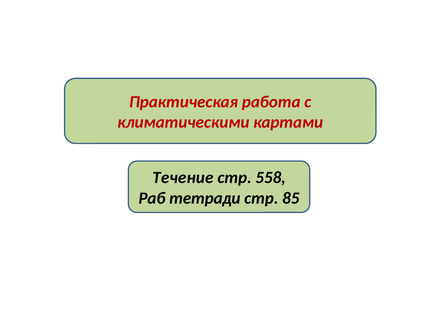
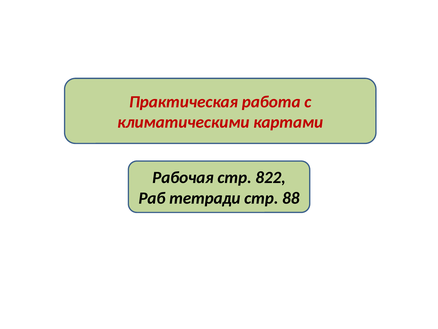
Течение: Течение -> Рабочая
558: 558 -> 822
85: 85 -> 88
